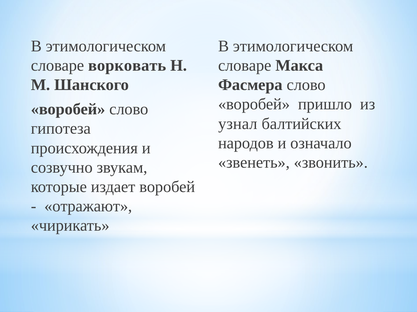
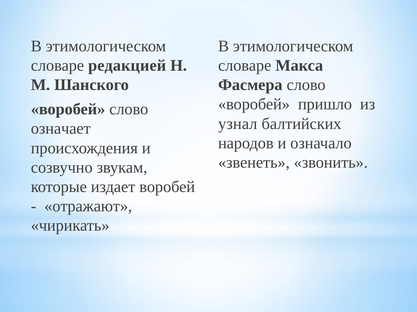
ворковать: ворковать -> редакцией
гипотеза: гипотеза -> означает
